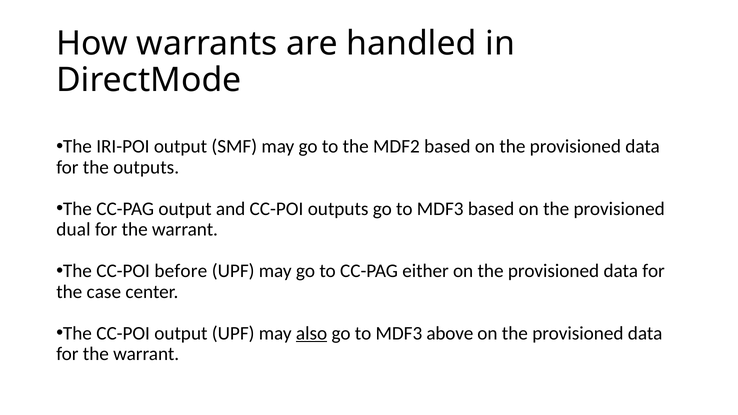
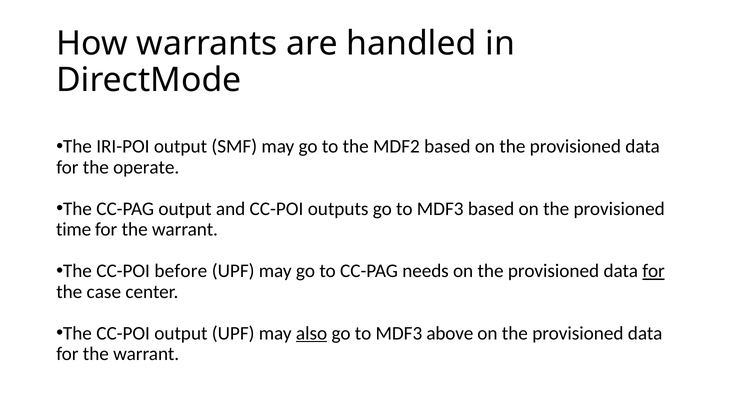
the outputs: outputs -> operate
dual: dual -> time
either: either -> needs
for at (654, 271) underline: none -> present
